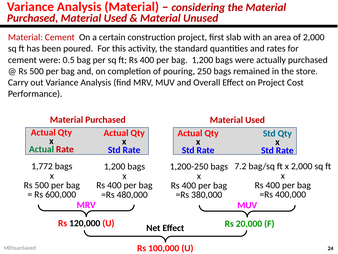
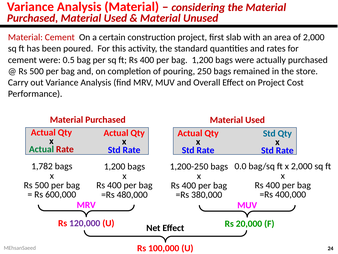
1,772: 1,772 -> 1,782
7.2: 7.2 -> 0.0
120,000 colour: black -> purple
